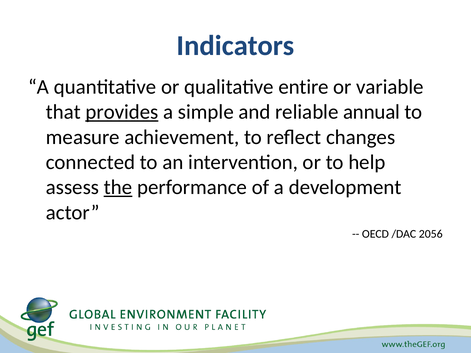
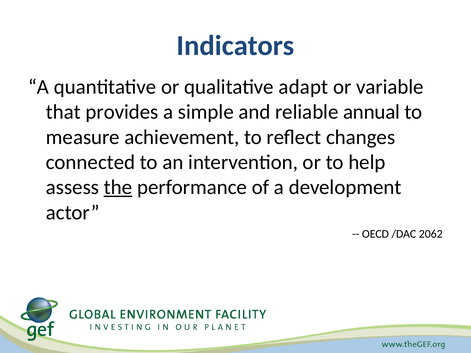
entire: entire -> adapt
provides underline: present -> none
2056: 2056 -> 2062
